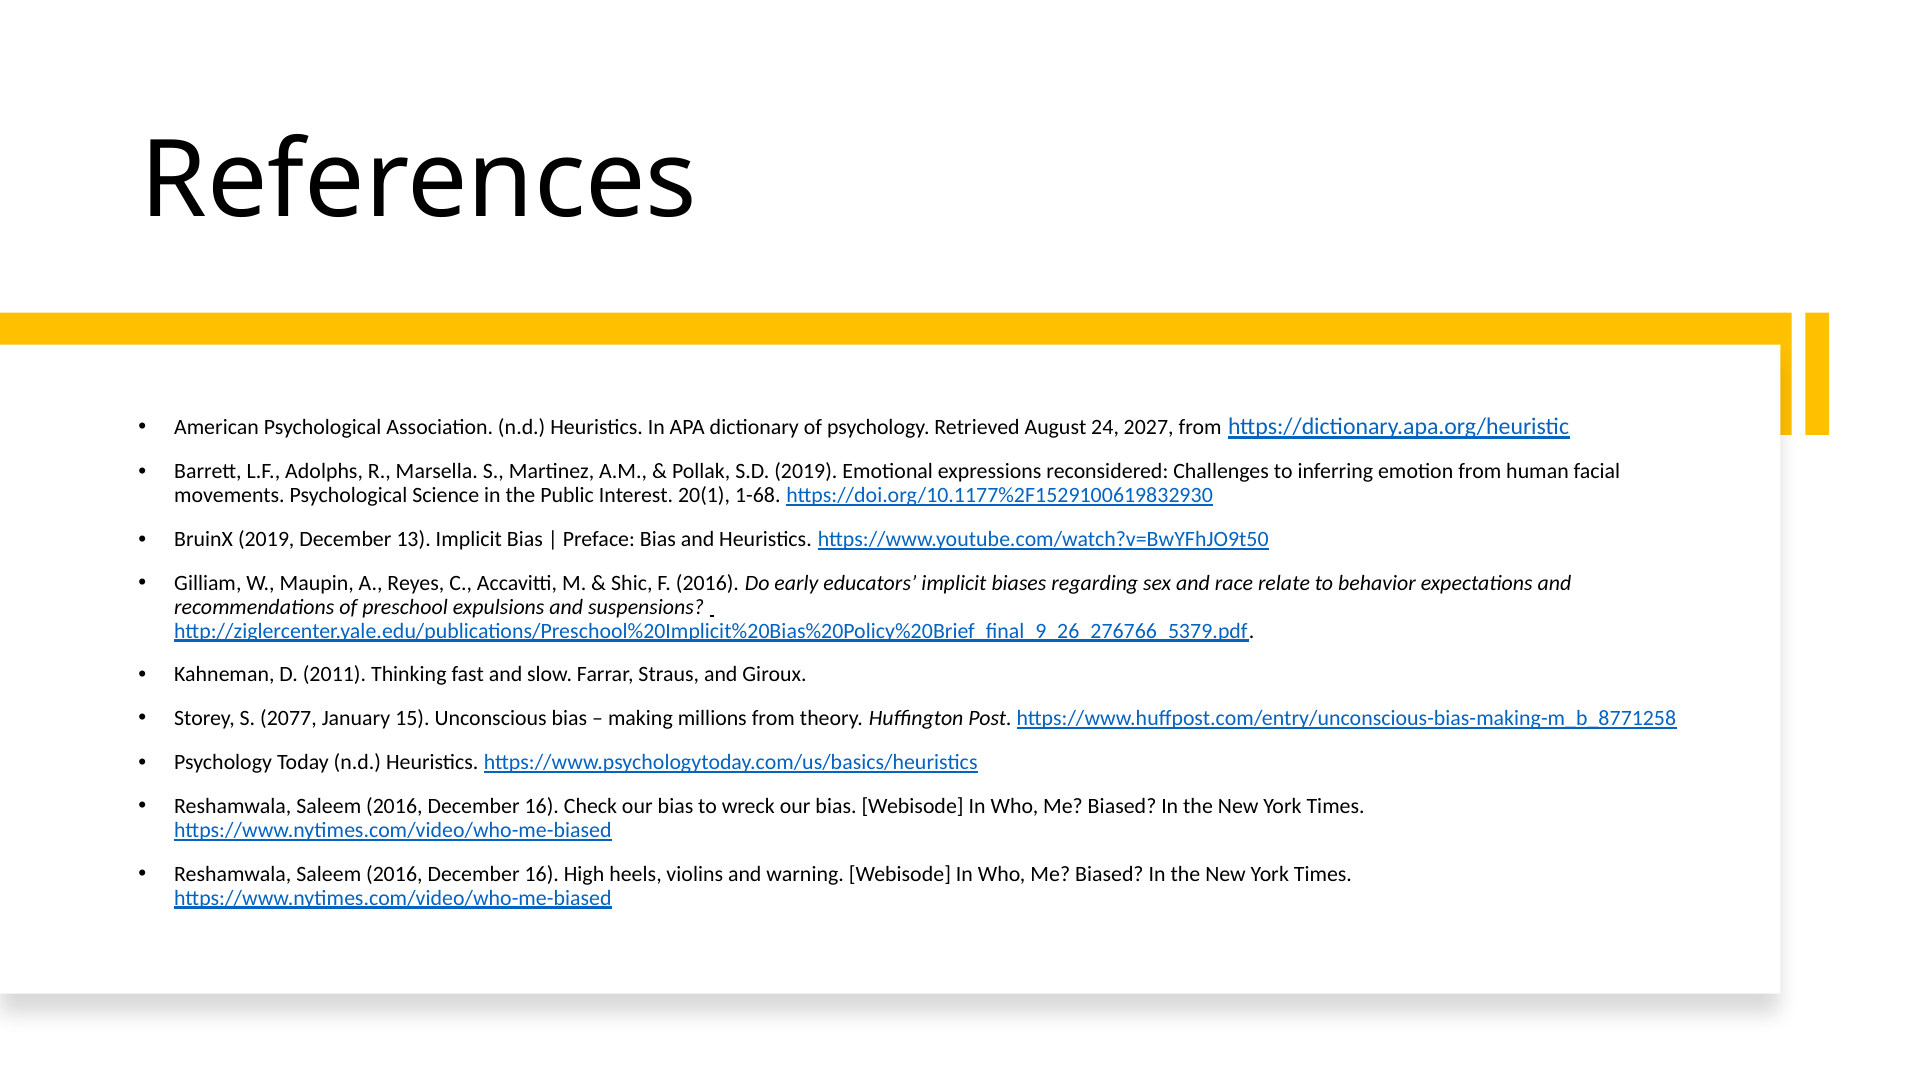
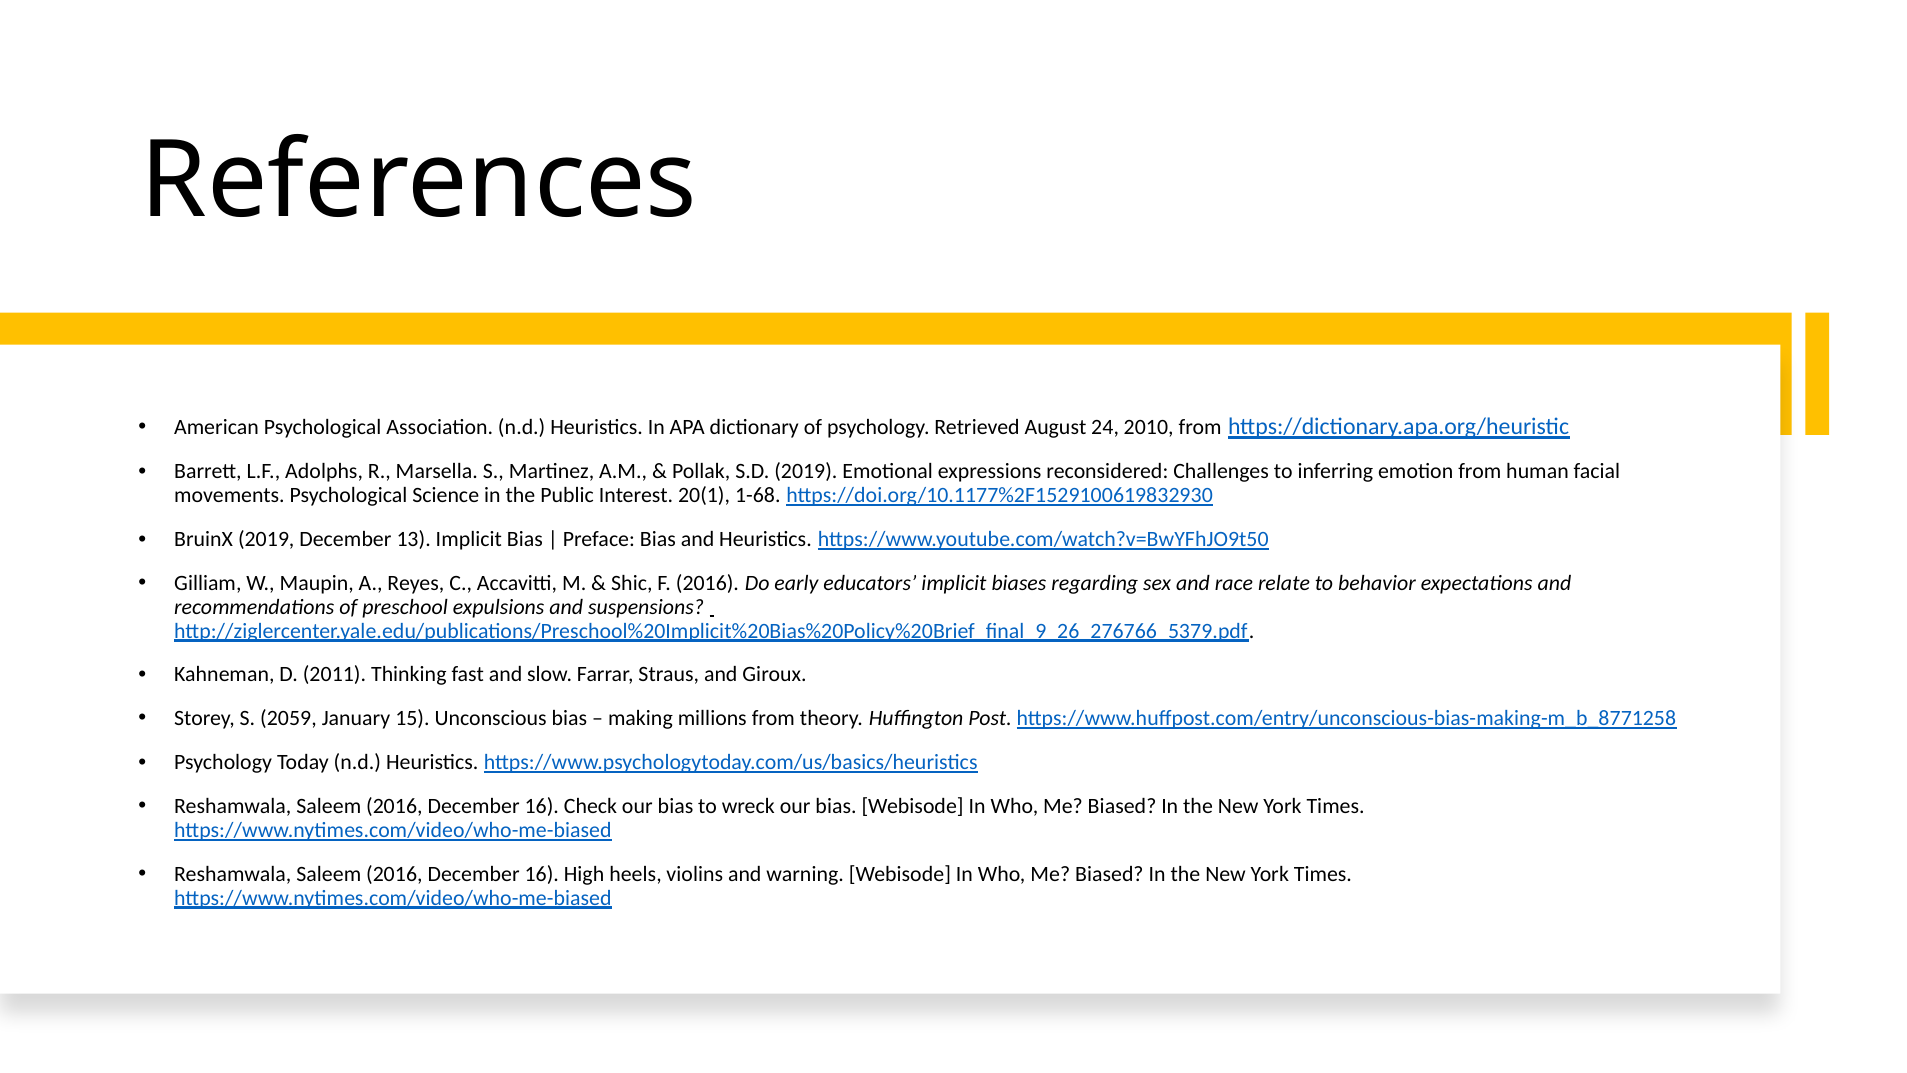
2027: 2027 -> 2010
2077: 2077 -> 2059
